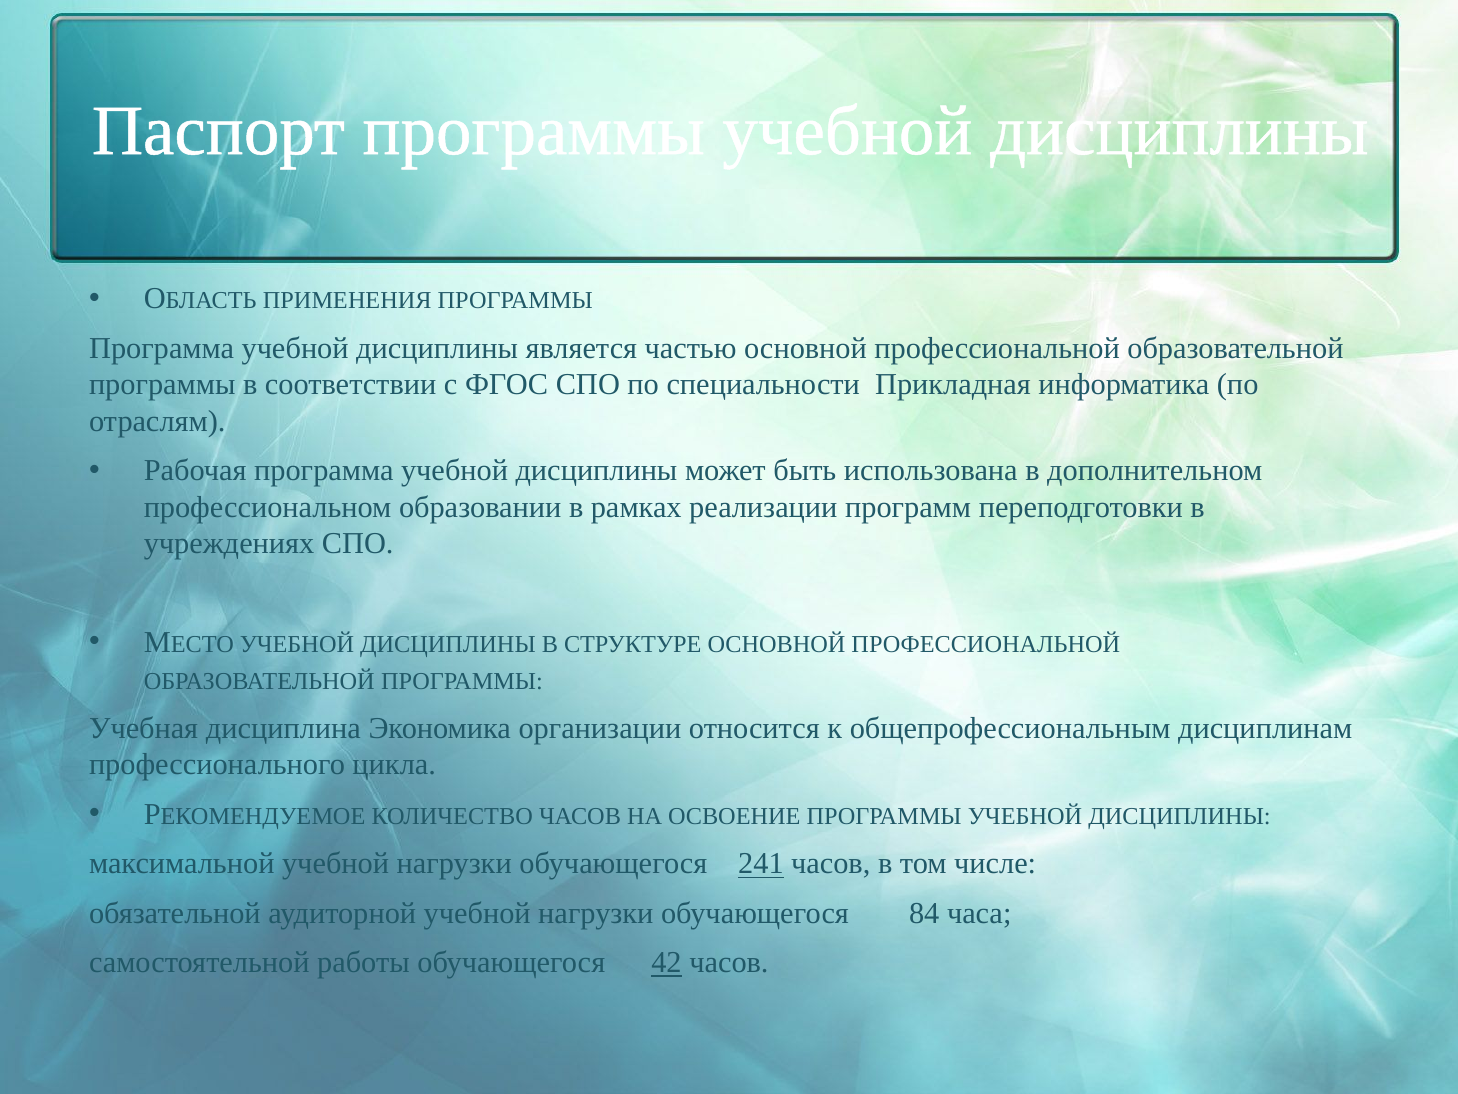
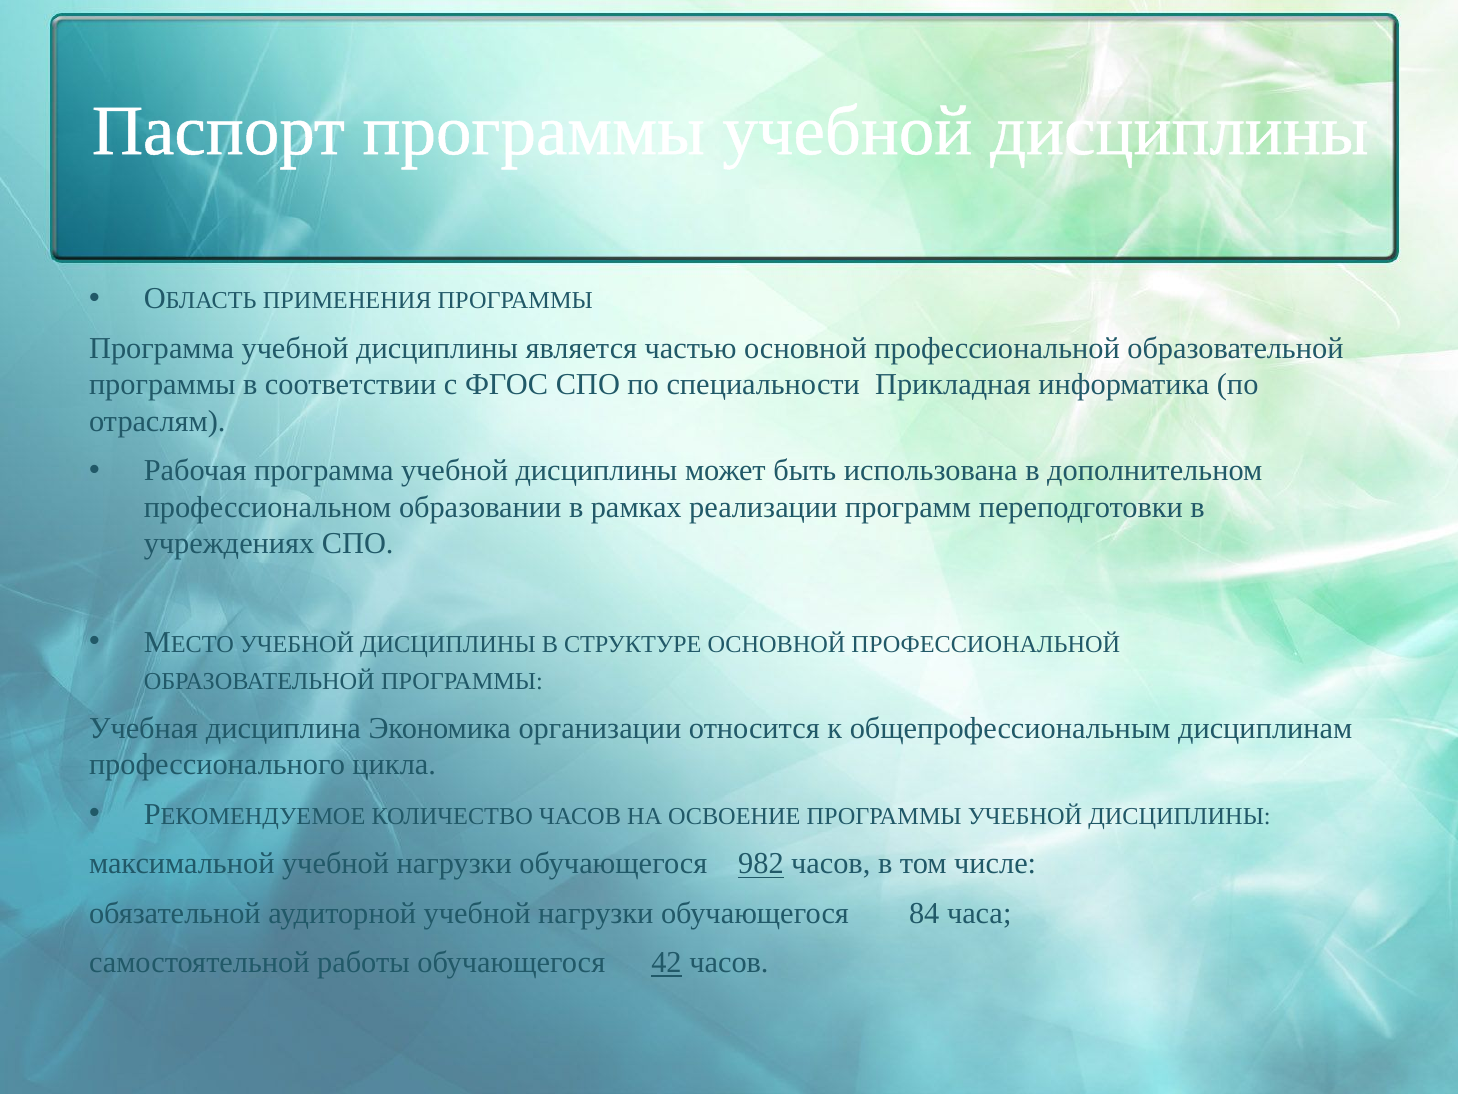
241: 241 -> 982
